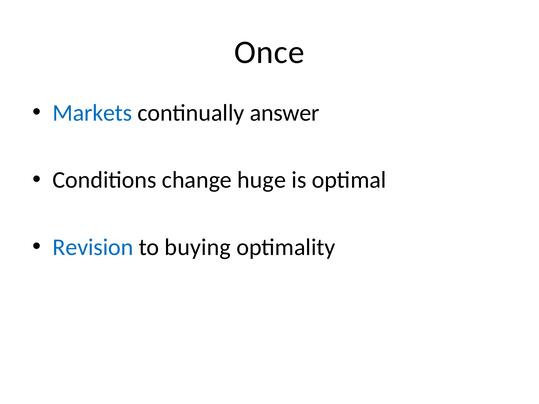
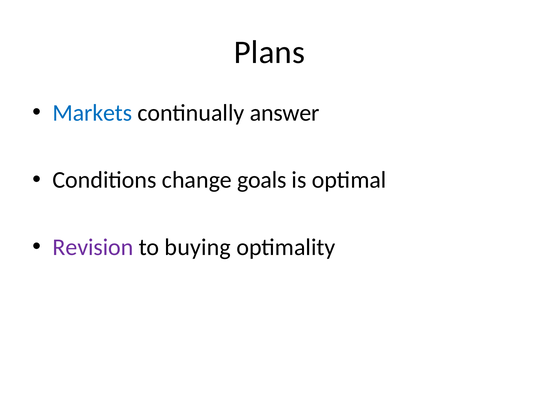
Once: Once -> Plans
huge: huge -> goals
Revision colour: blue -> purple
